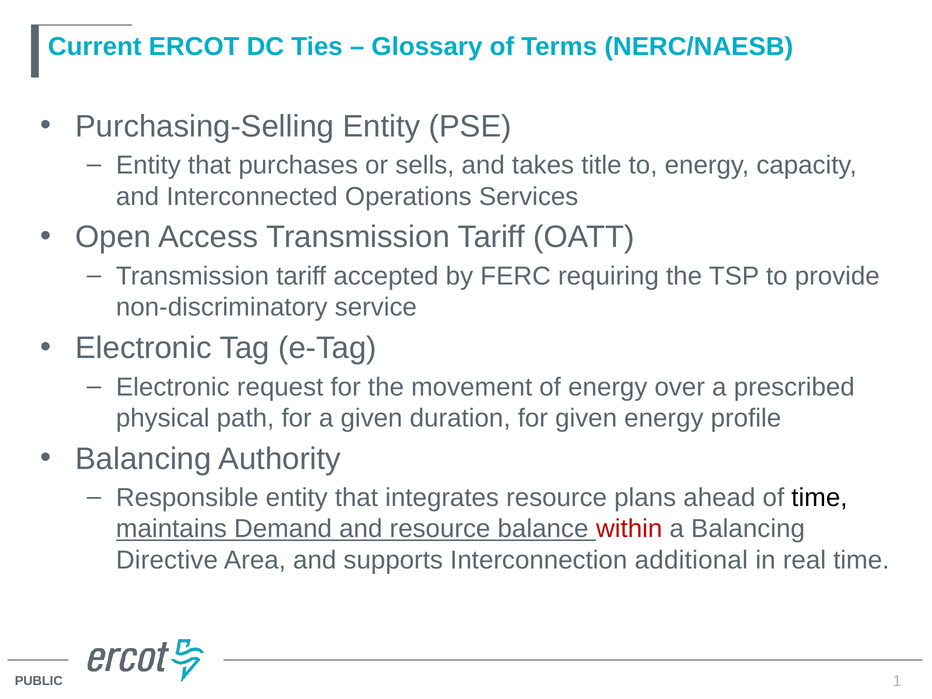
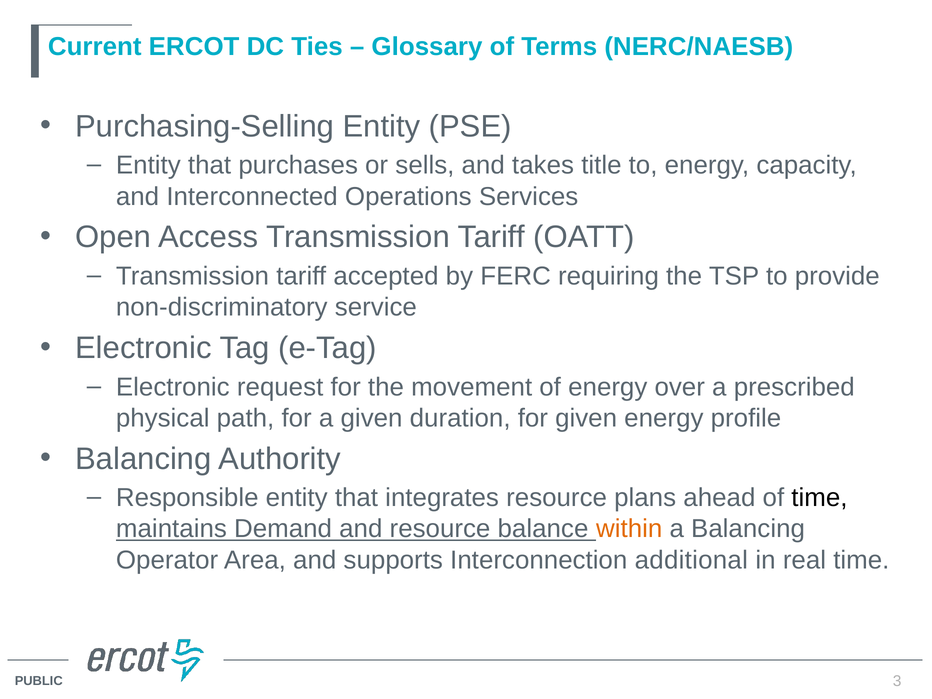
within colour: red -> orange
Directive: Directive -> Operator
1: 1 -> 3
